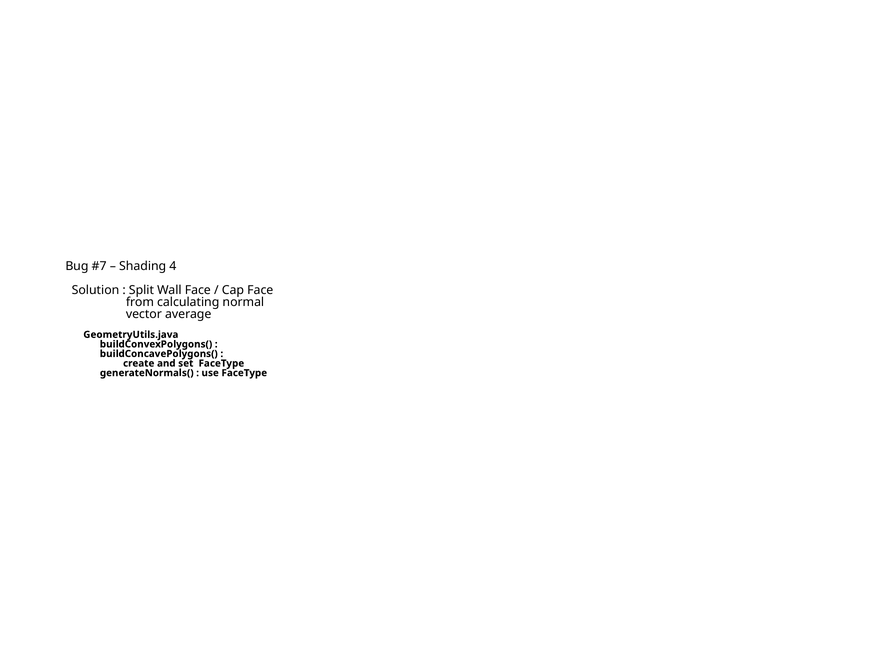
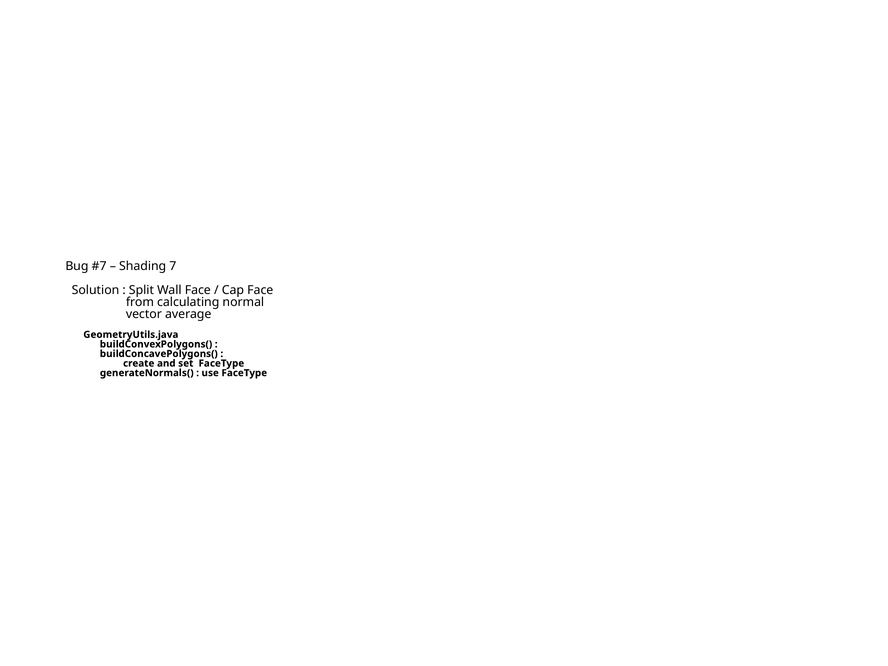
4: 4 -> 7
